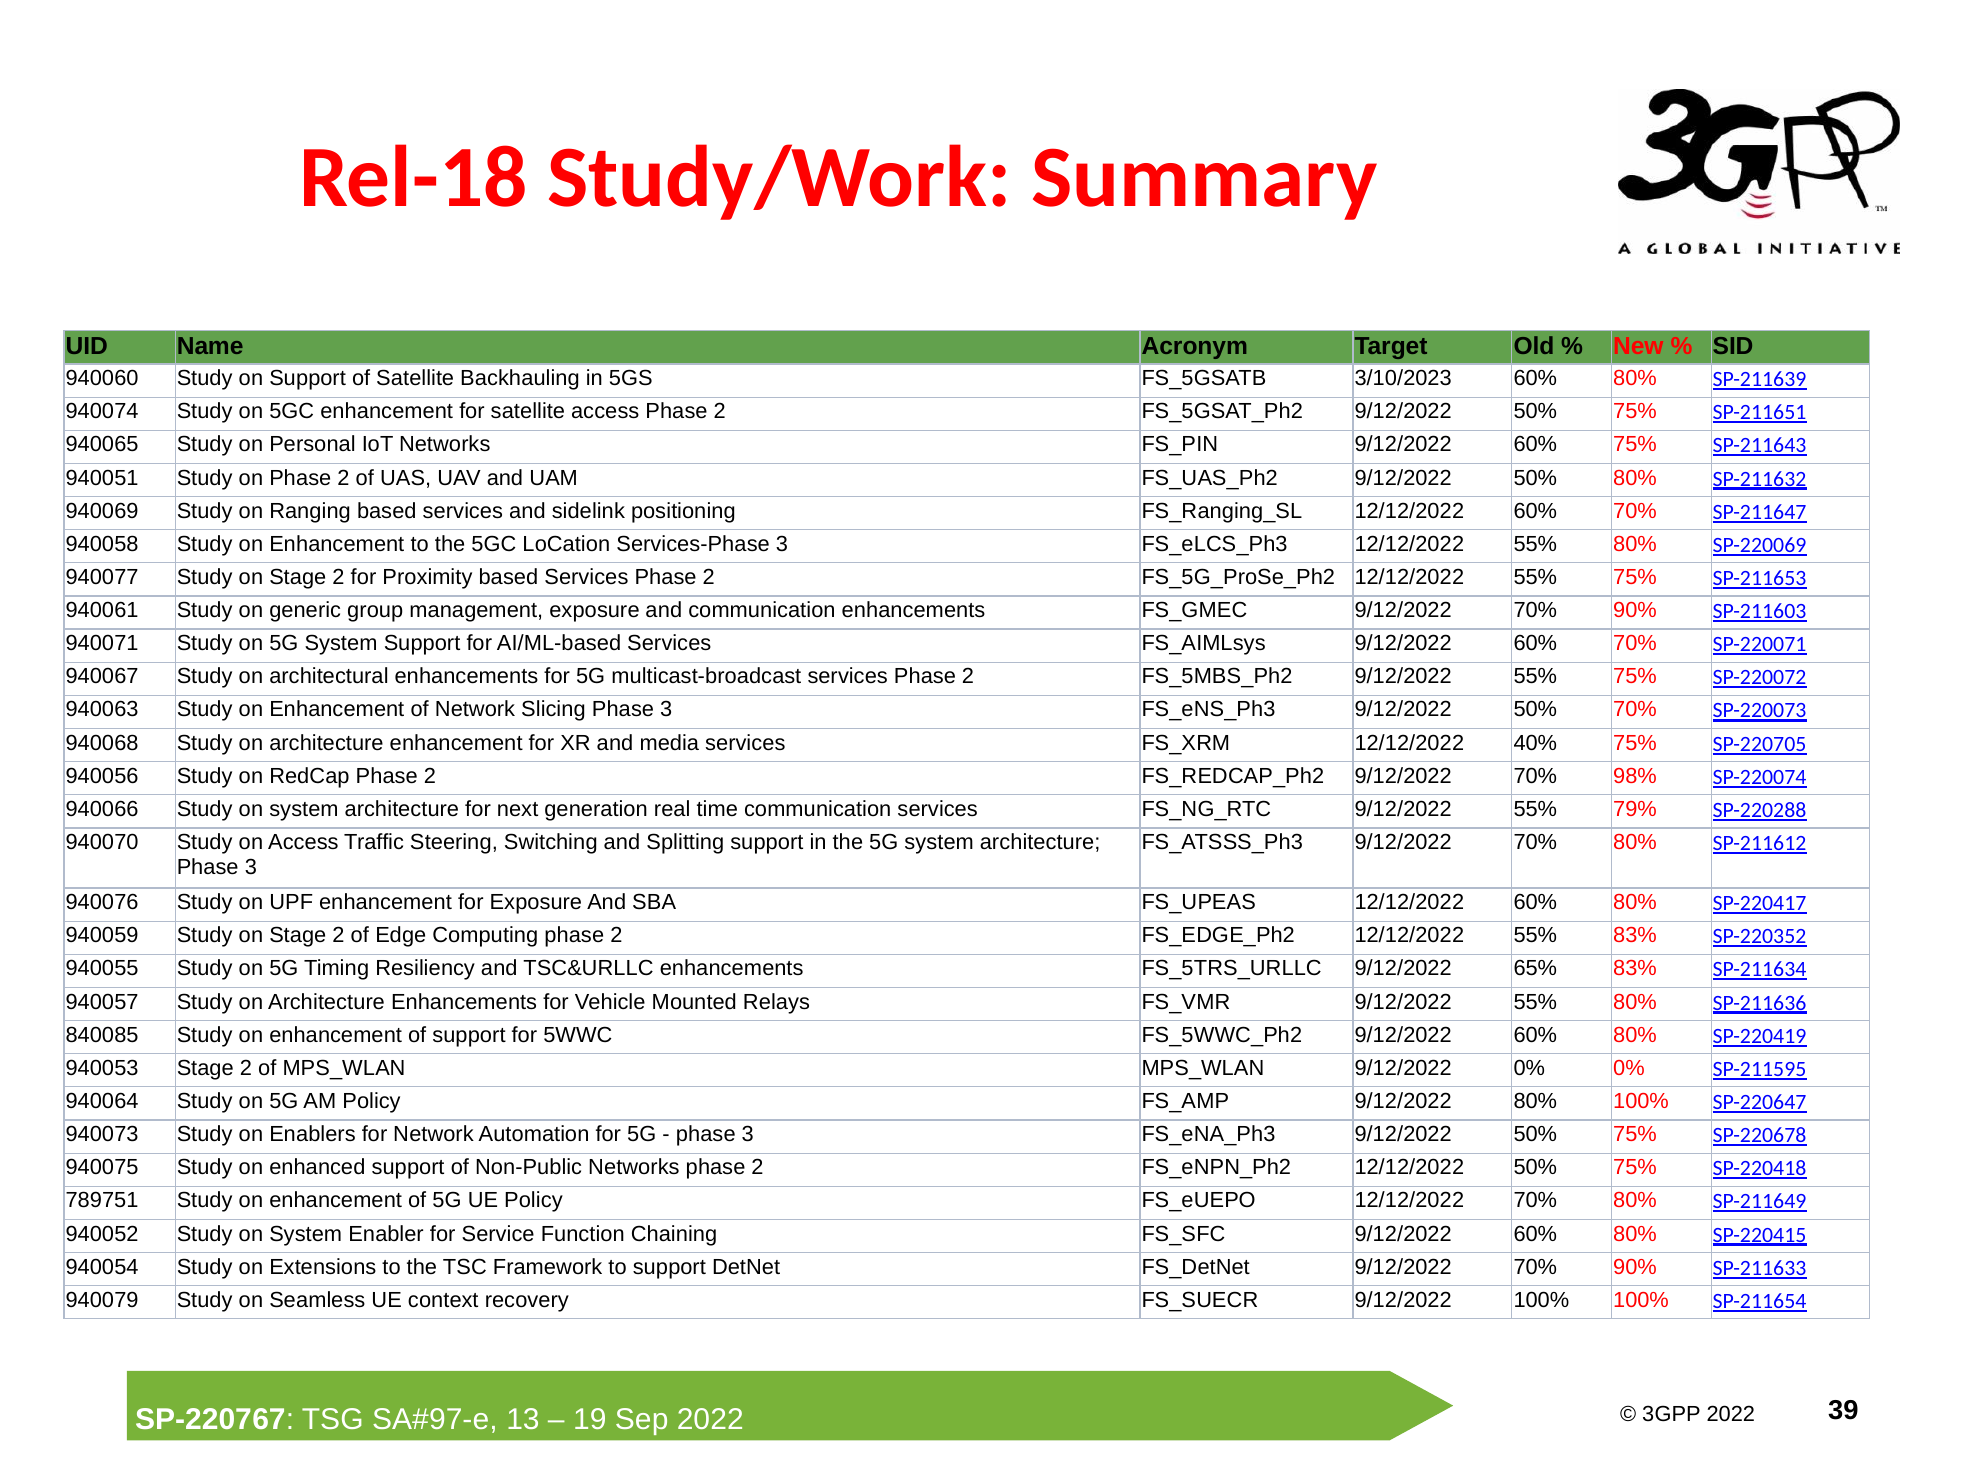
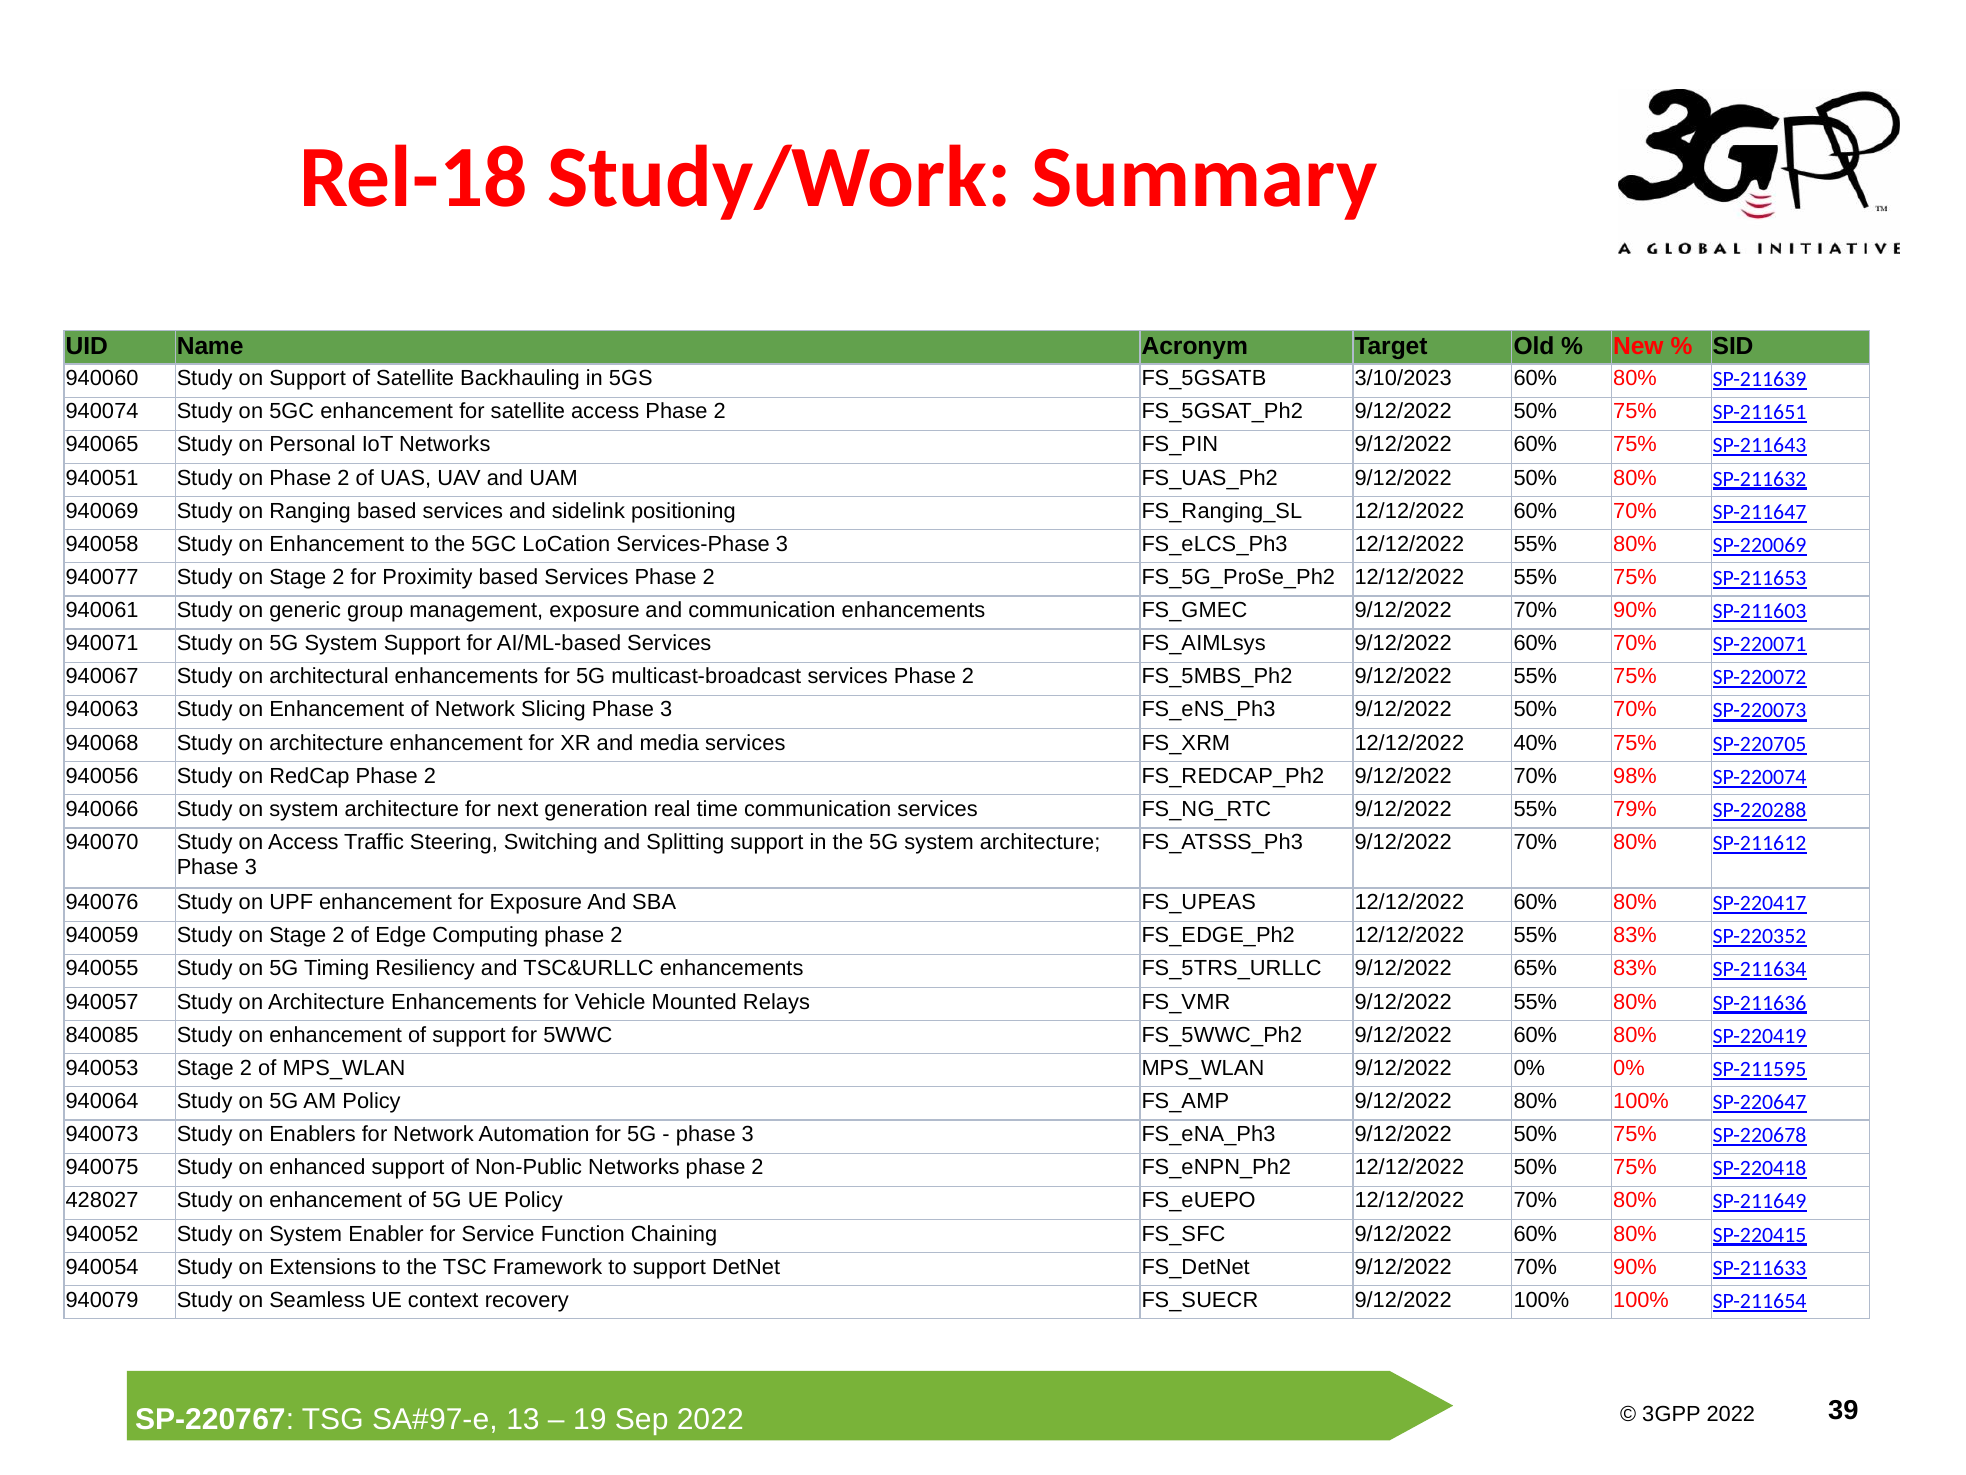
789751: 789751 -> 428027
